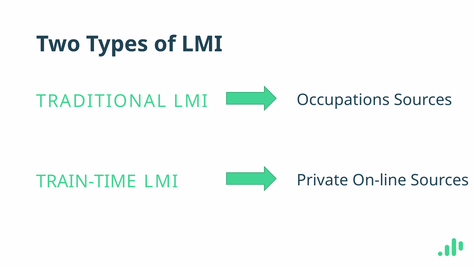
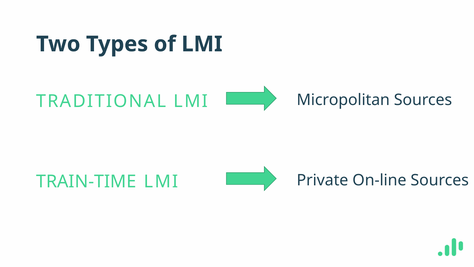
Occupations: Occupations -> Micropolitan
